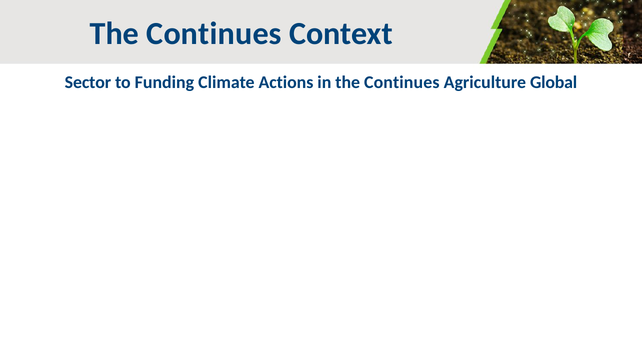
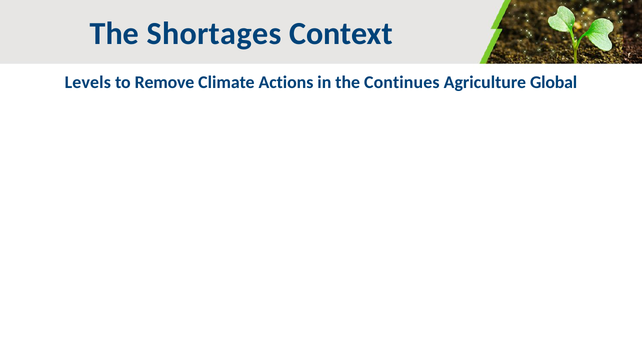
Continues at (214, 34): Continues -> Shortages
Sector: Sector -> Levels
Funding: Funding -> Remove
